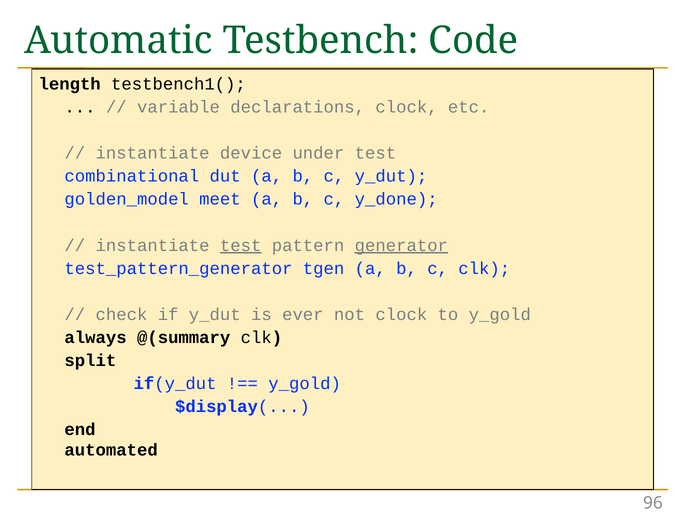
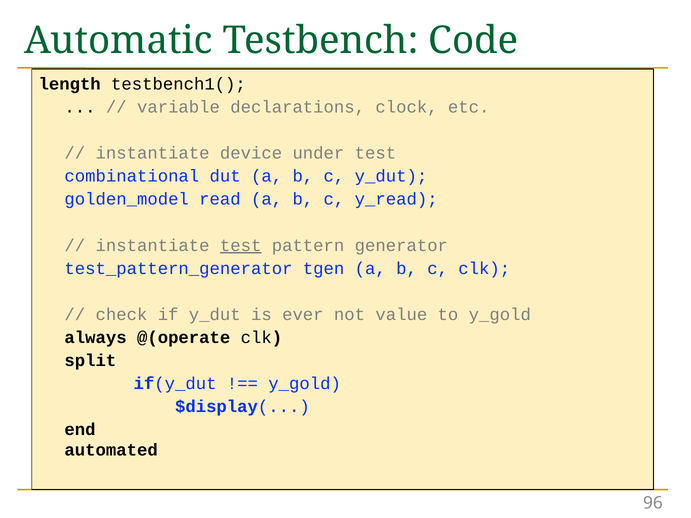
meet: meet -> read
y_done: y_done -> y_read
generator underline: present -> none
not clock: clock -> value
@(summary: @(summary -> @(operate
